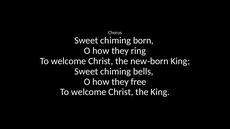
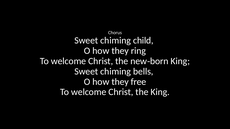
chiming born: born -> child
